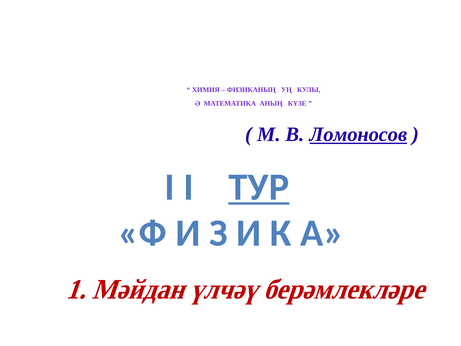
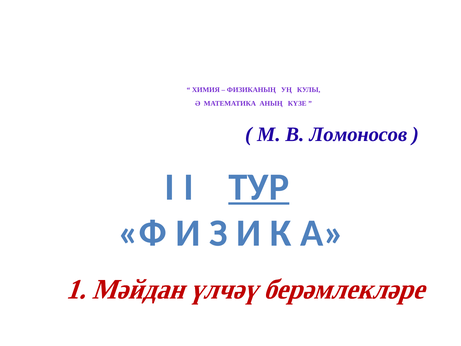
Ломоносов underline: present -> none
